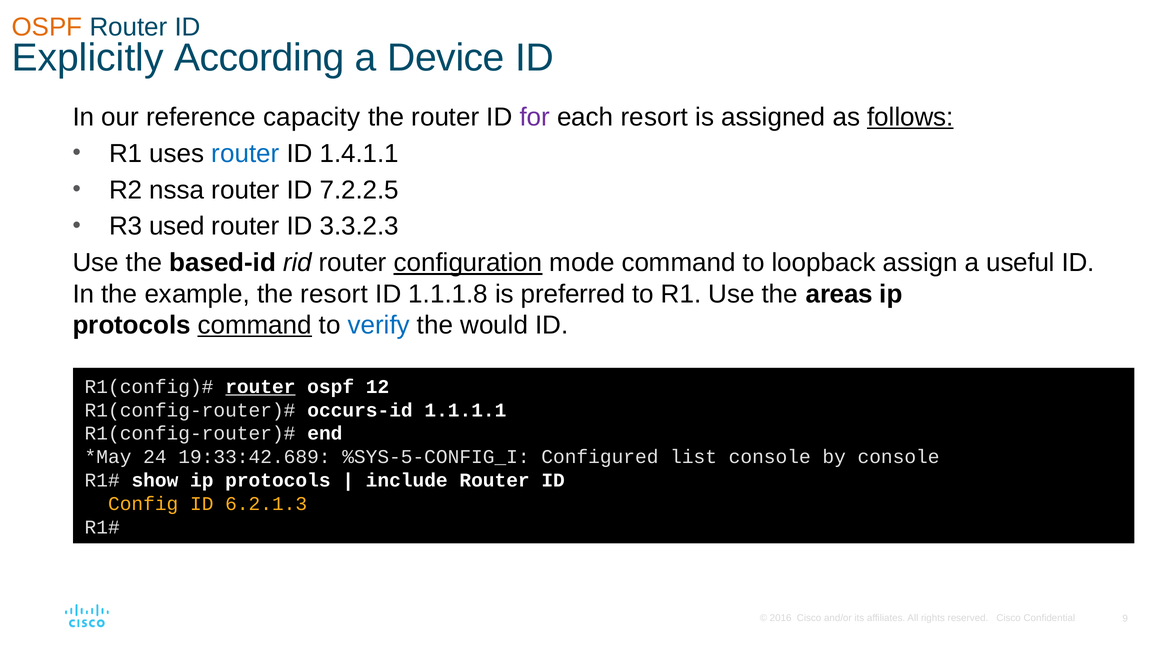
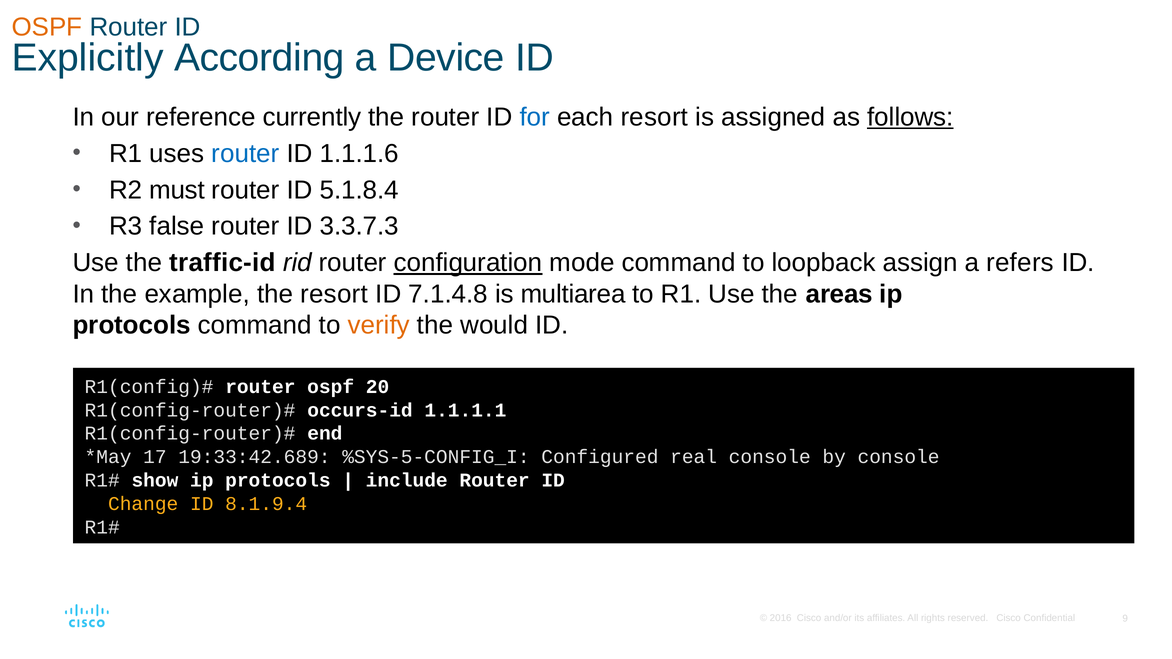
capacity: capacity -> currently
for colour: purple -> blue
1.4.1.1: 1.4.1.1 -> 1.1.1.6
nssa: nssa -> must
7.2.2.5: 7.2.2.5 -> 5.1.8.4
used: used -> false
3.3.2.3: 3.3.2.3 -> 3.3.7.3
based-id: based-id -> traffic-id
useful: useful -> refers
1.1.1.8: 1.1.1.8 -> 7.1.4.8
preferred: preferred -> multiarea
command at (255, 325) underline: present -> none
verify colour: blue -> orange
router at (260, 387) underline: present -> none
12: 12 -> 20
24: 24 -> 17
list: list -> real
Config: Config -> Change
6.2.1.3: 6.2.1.3 -> 8.1.9.4
